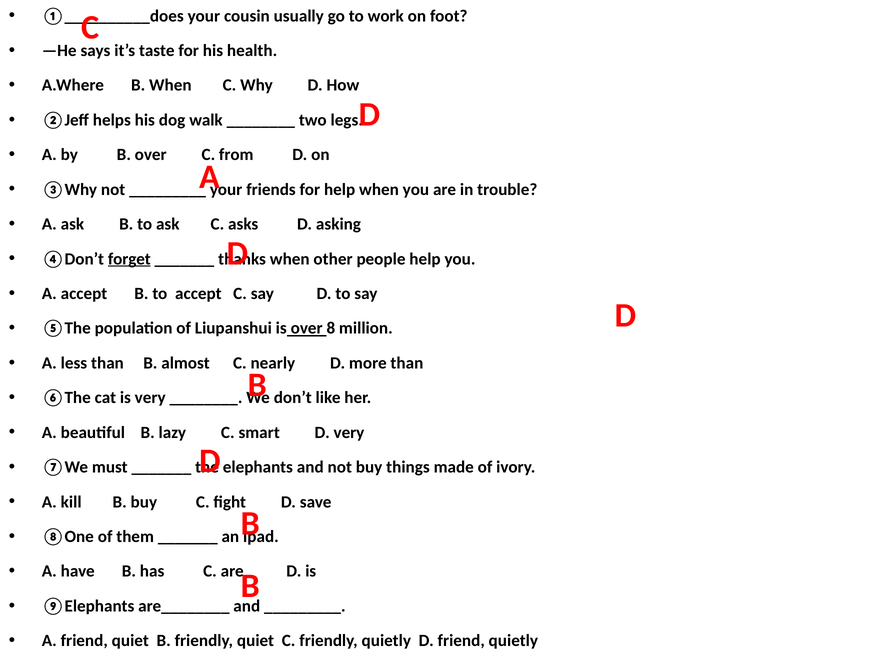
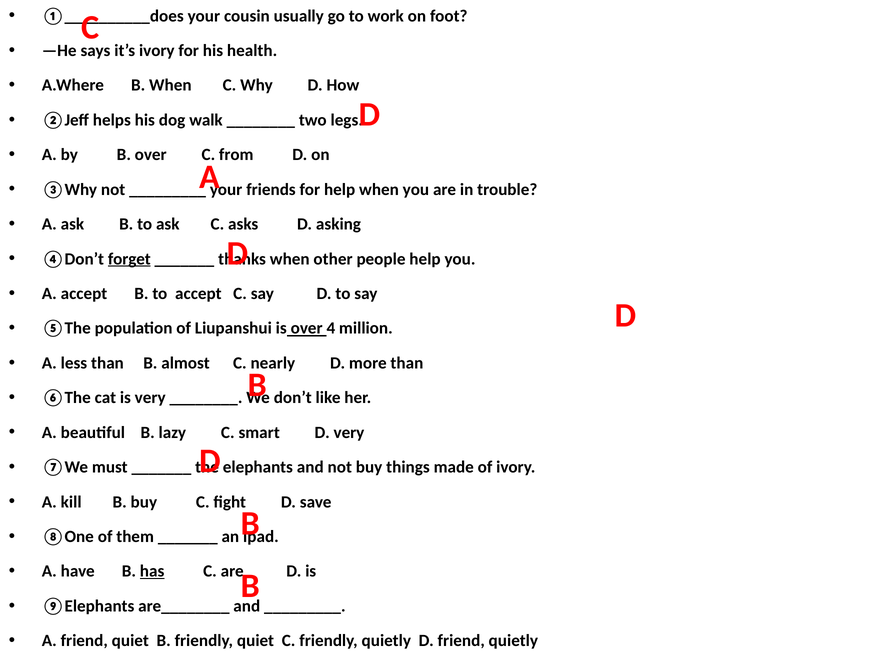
it’s taste: taste -> ivory
8: 8 -> 4
has underline: none -> present
